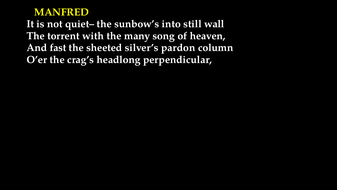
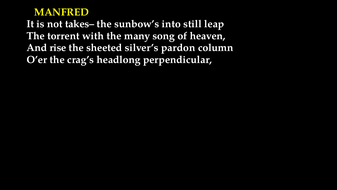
quiet–: quiet– -> takes–
wall: wall -> leap
fast: fast -> rise
